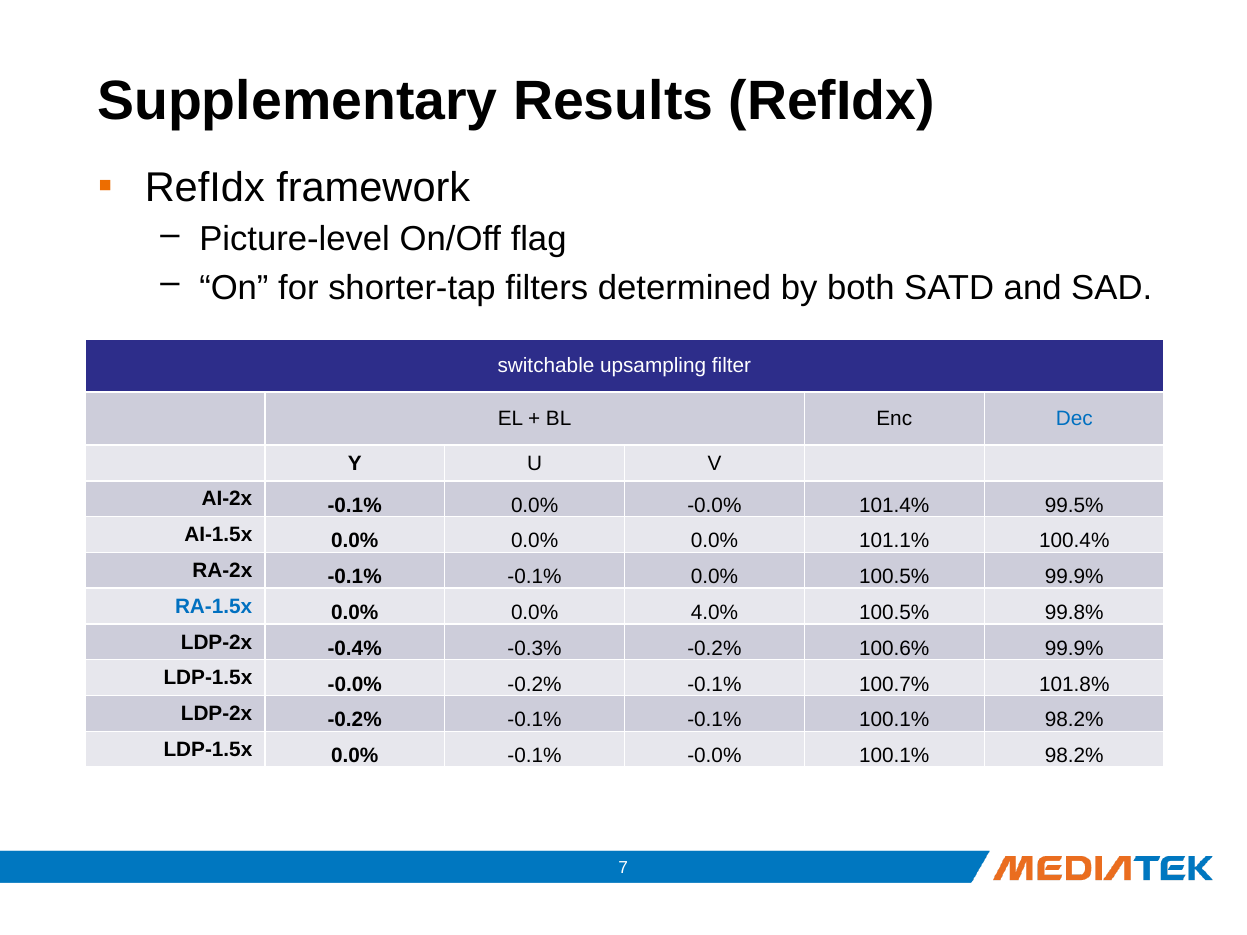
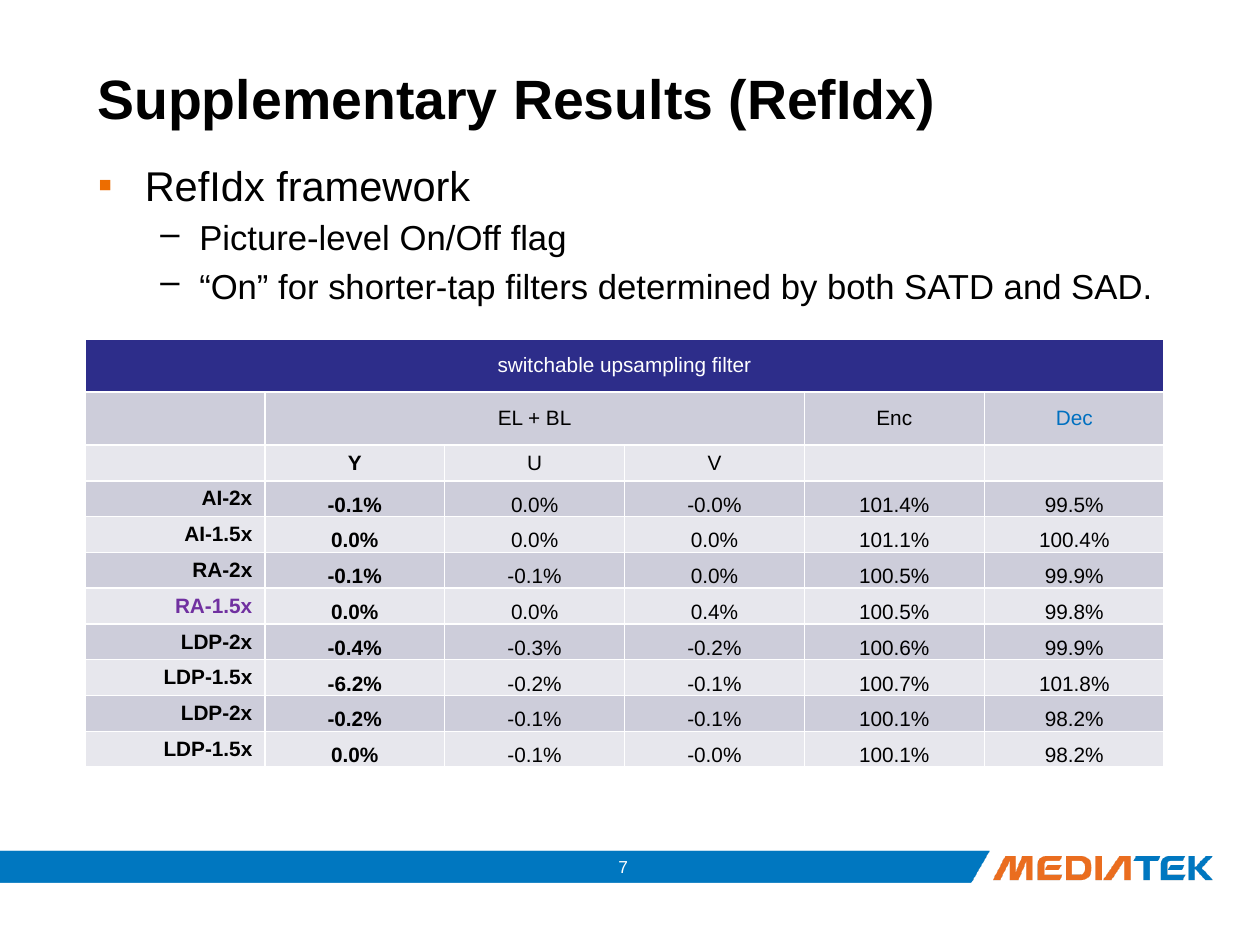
RA-1.5x colour: blue -> purple
4.0%: 4.0% -> 0.4%
LDP-1.5x -0.0%: -0.0% -> -6.2%
